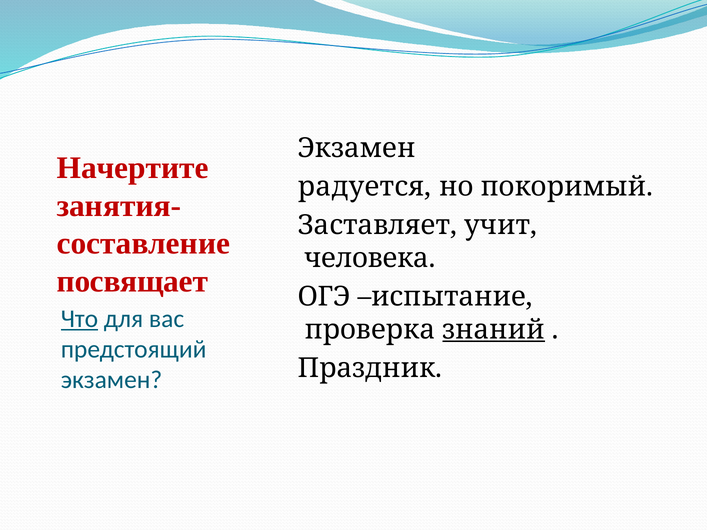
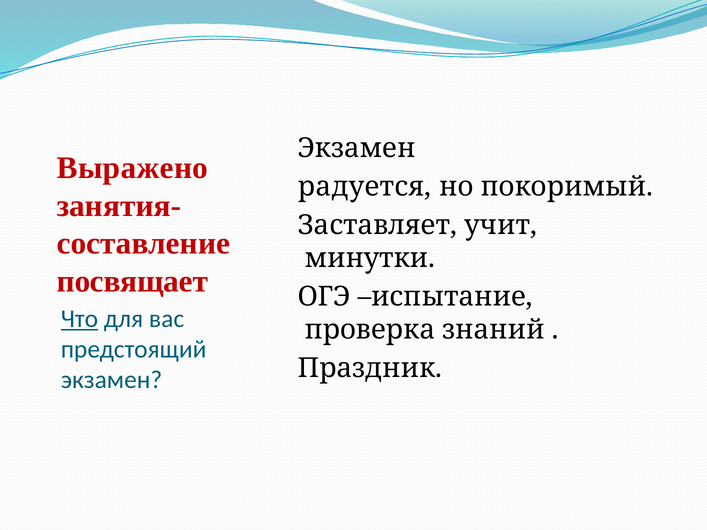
Начертите: Начертите -> Выражено
человека: человека -> минутки
знаний underline: present -> none
